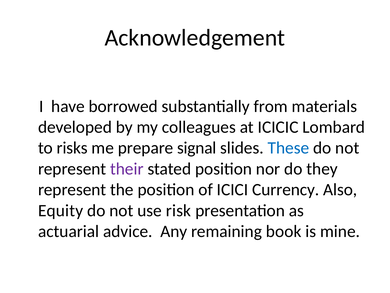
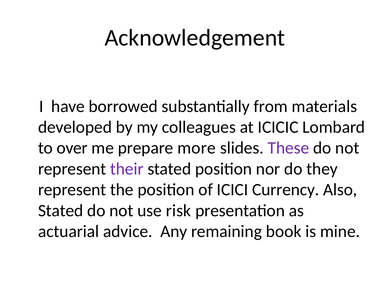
risks: risks -> over
signal: signal -> more
These colour: blue -> purple
Equity at (61, 210): Equity -> Stated
